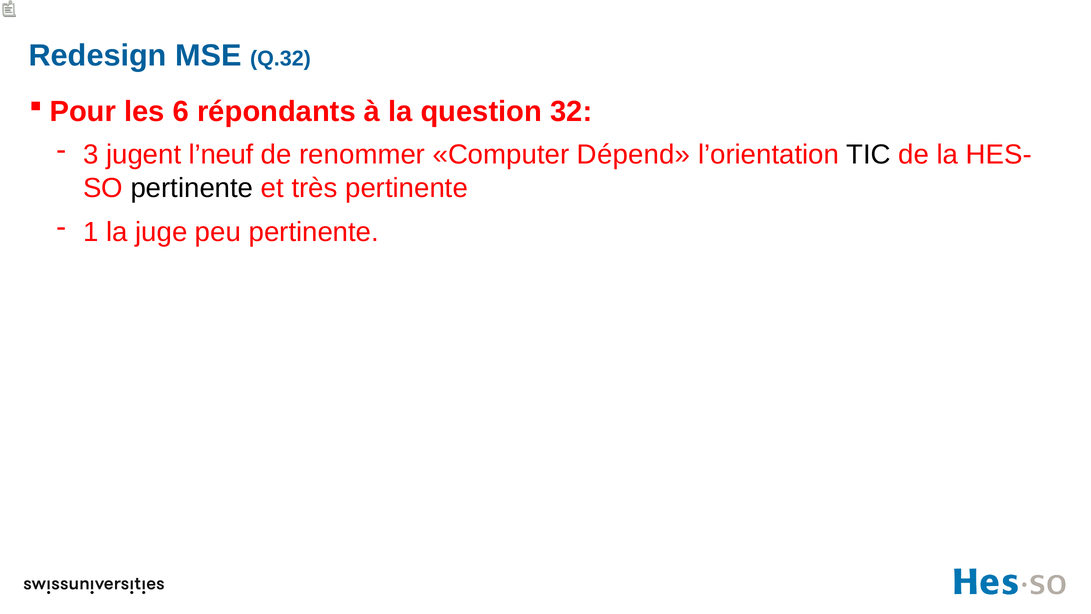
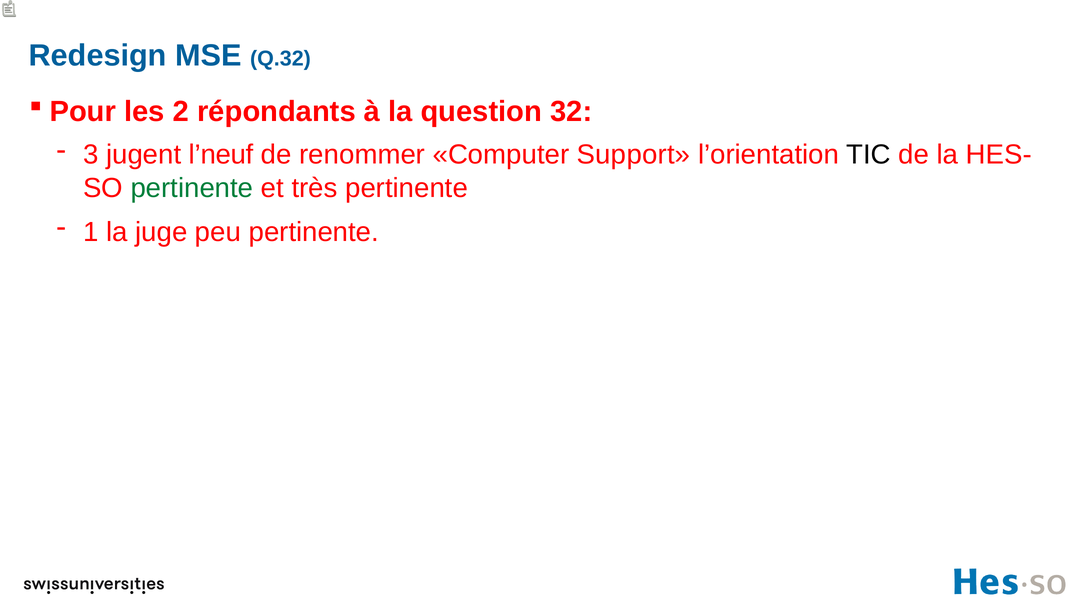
6: 6 -> 2
Dépend: Dépend -> Support
pertinente at (192, 188) colour: black -> green
